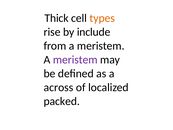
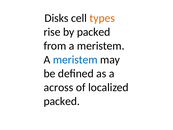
Thick: Thick -> Disks
by include: include -> packed
meristem at (75, 60) colour: purple -> blue
